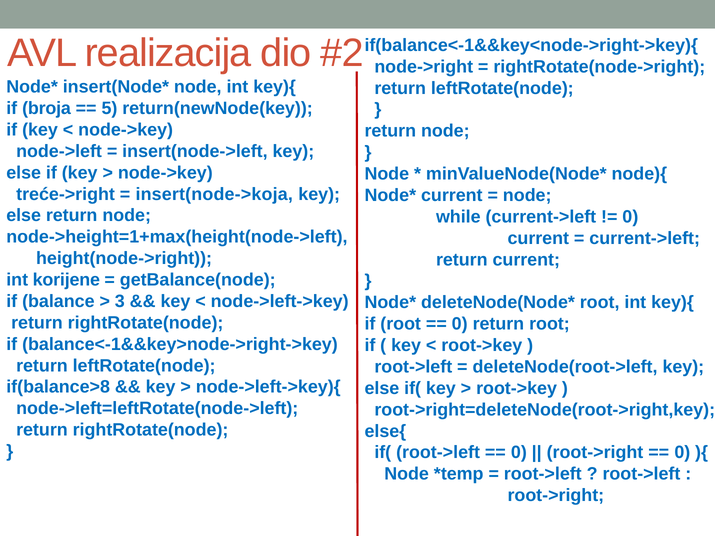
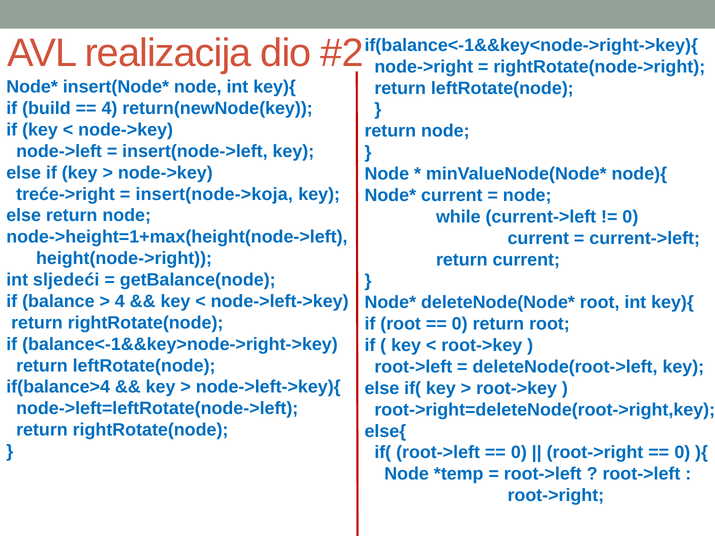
broja: broja -> build
5 at (109, 108): 5 -> 4
korijene: korijene -> sljedeći
3 at (120, 301): 3 -> 4
if(balance>8: if(balance>8 -> if(balance>4
